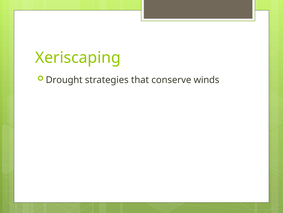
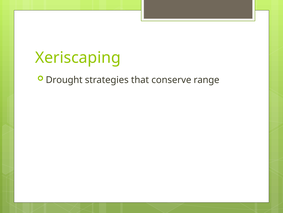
winds: winds -> range
